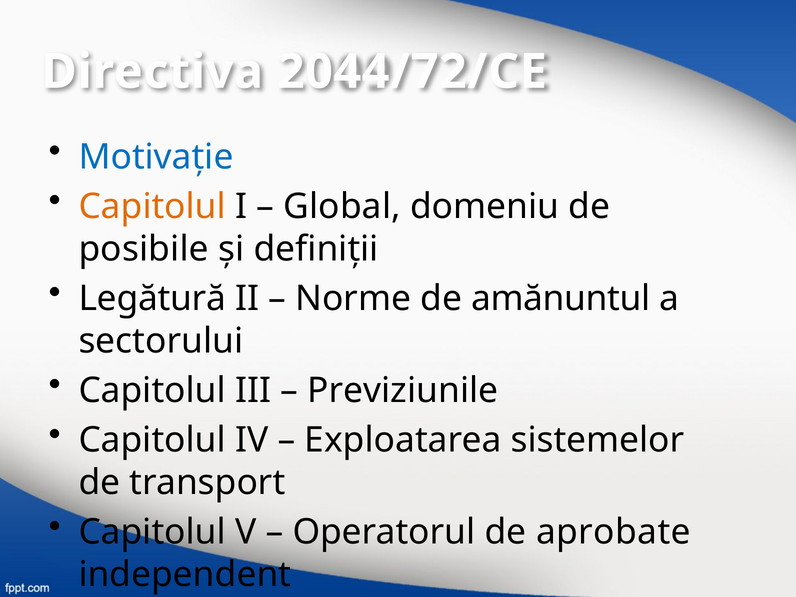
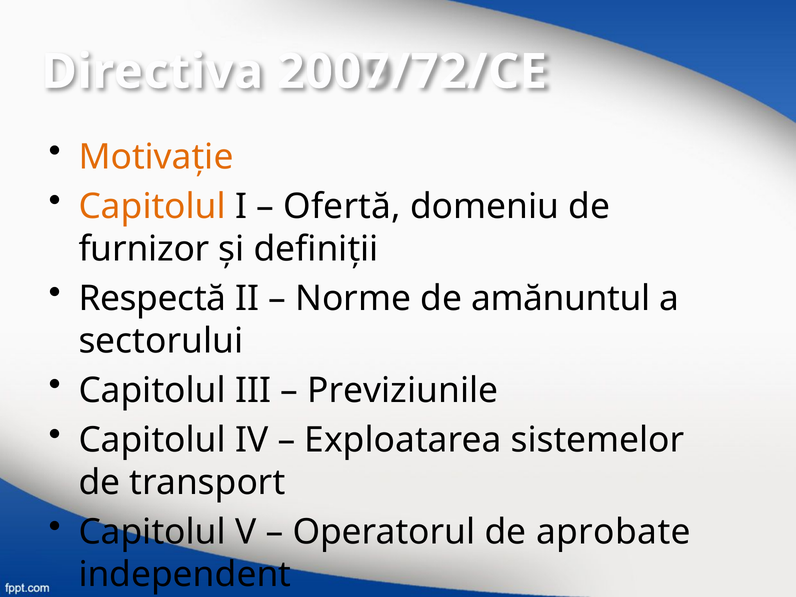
2044/72/CE: 2044/72/CE -> 2007/72/CE
Motivaţie colour: blue -> orange
Global: Global -> Ofertă
posibile: posibile -> furnizor
Legătură: Legătură -> Respectă
